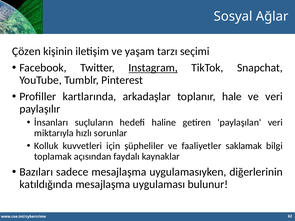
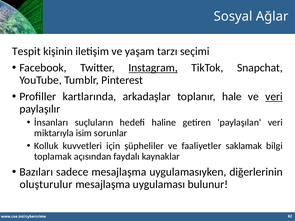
Çözen: Çözen -> Tespit
veri at (274, 97) underline: none -> present
hızlı: hızlı -> isim
katıldığında: katıldığında -> oluşturulur
